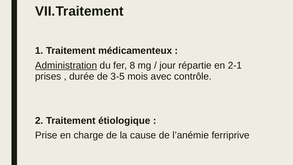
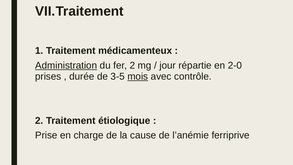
fer 8: 8 -> 2
2-1: 2-1 -> 2-0
mois underline: none -> present
